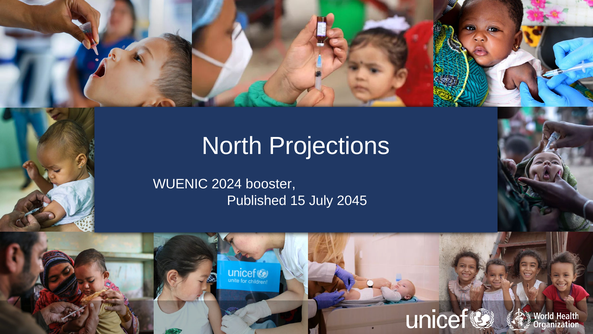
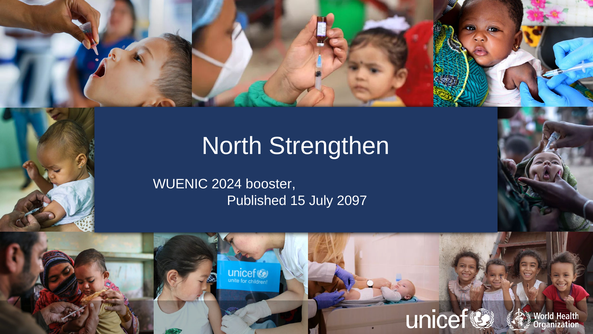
Projections: Projections -> Strengthen
2045: 2045 -> 2097
